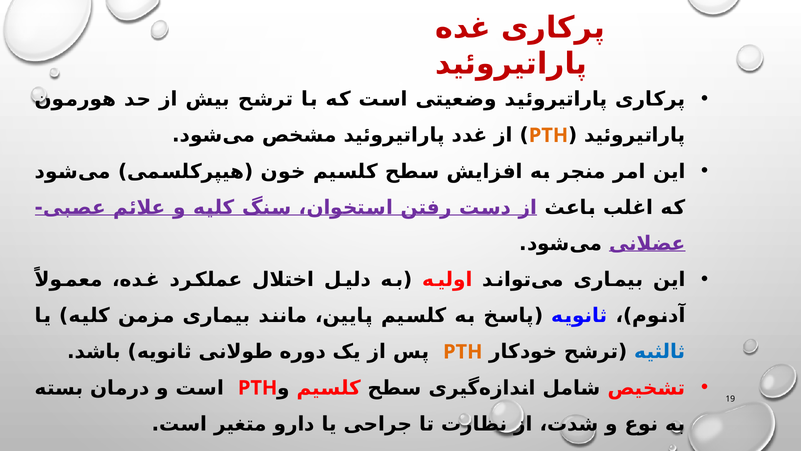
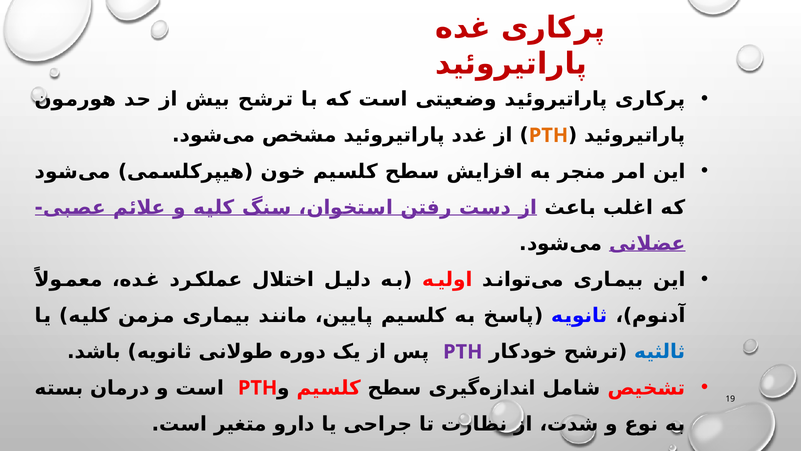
PTH at (463, 351) colour: orange -> purple
